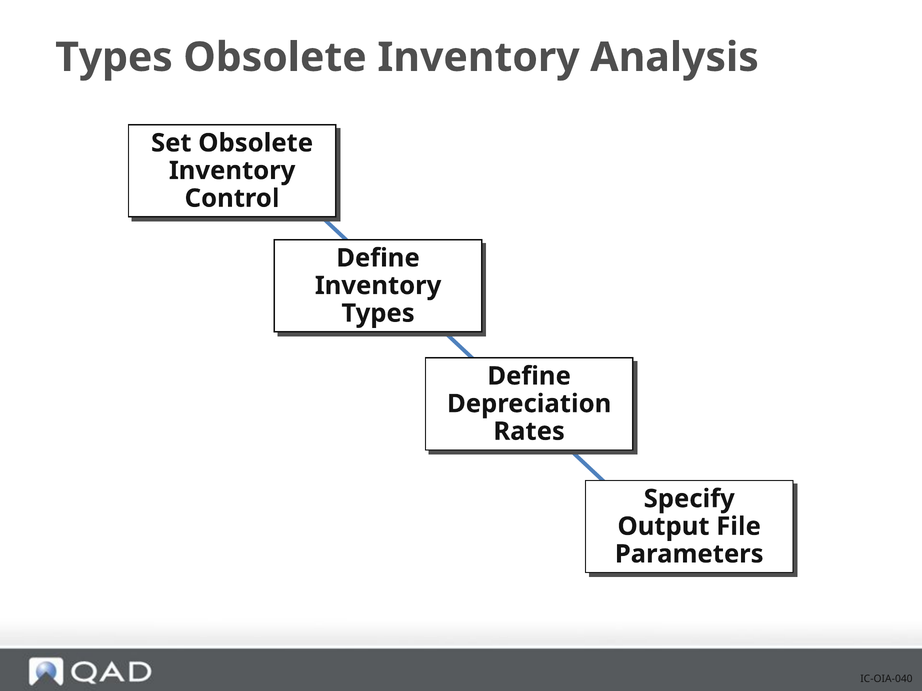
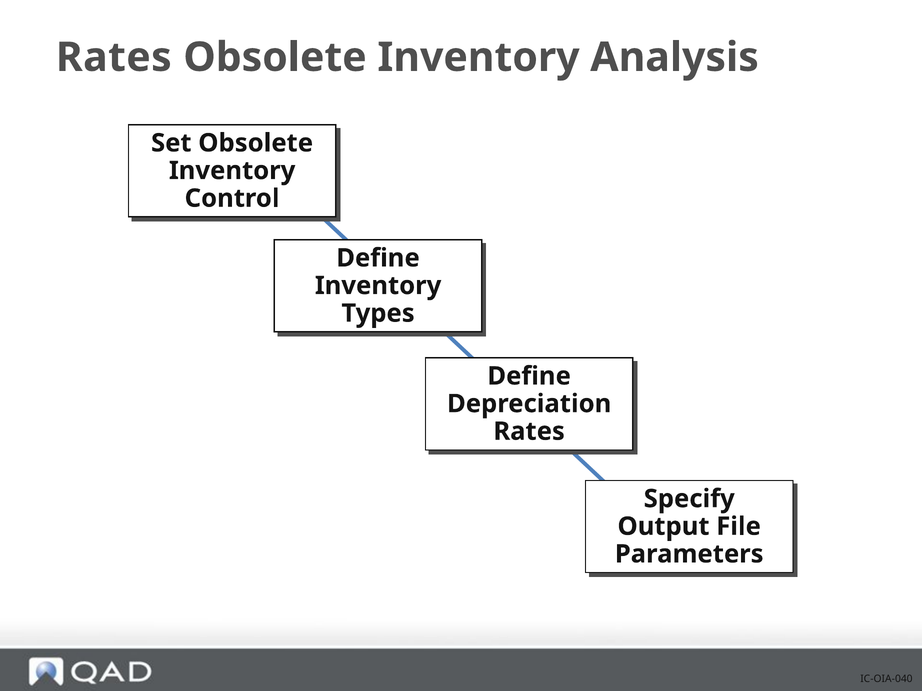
Types at (114, 57): Types -> Rates
